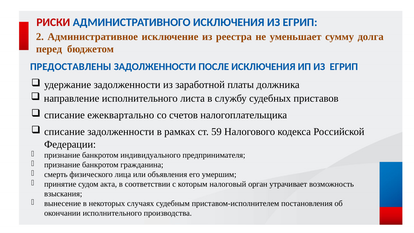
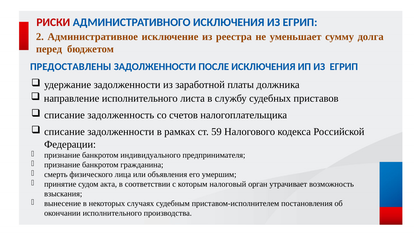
ежеквартально: ежеквартально -> задолженность
